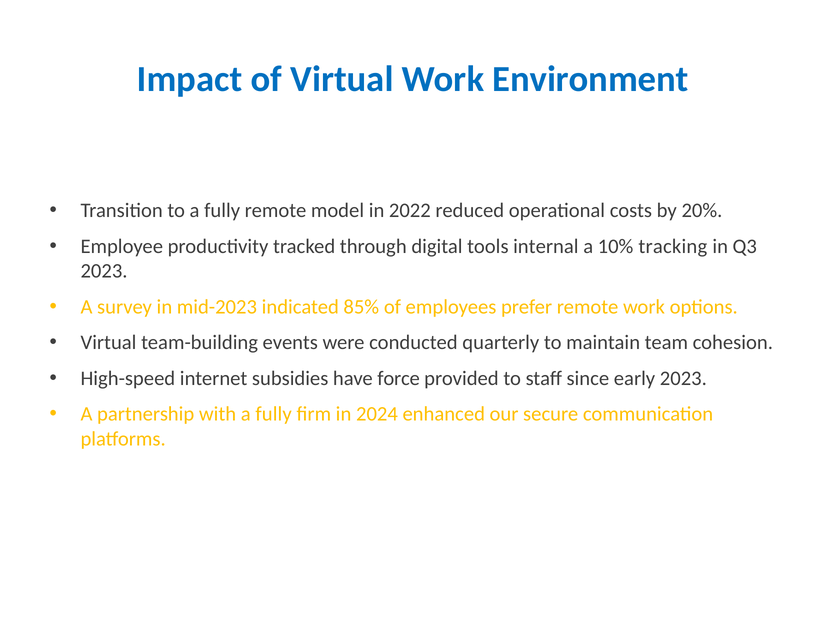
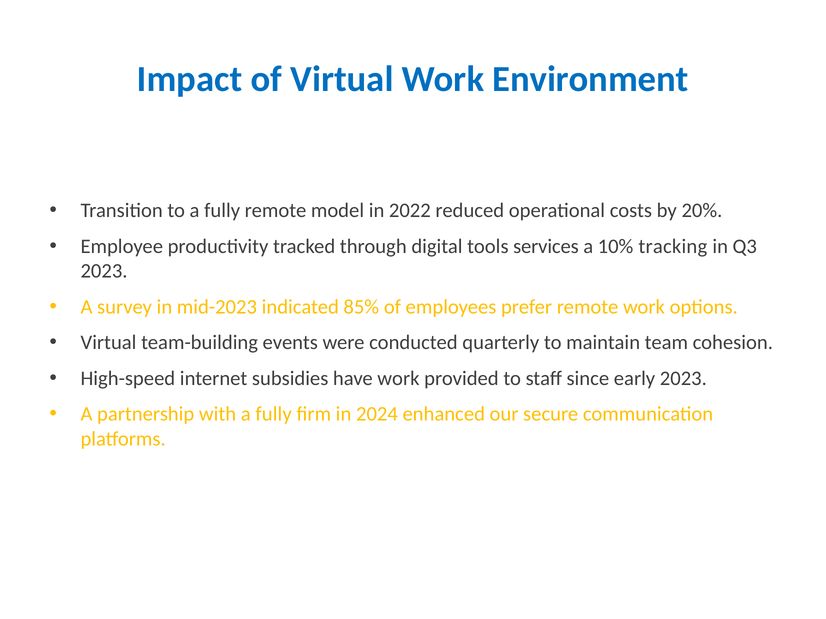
internal: internal -> services
have force: force -> work
